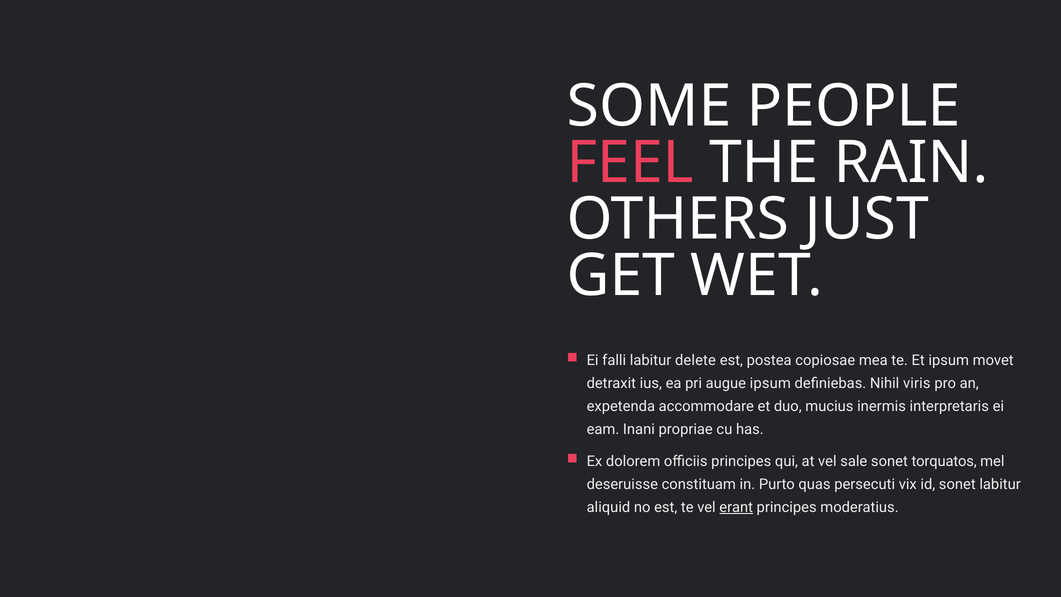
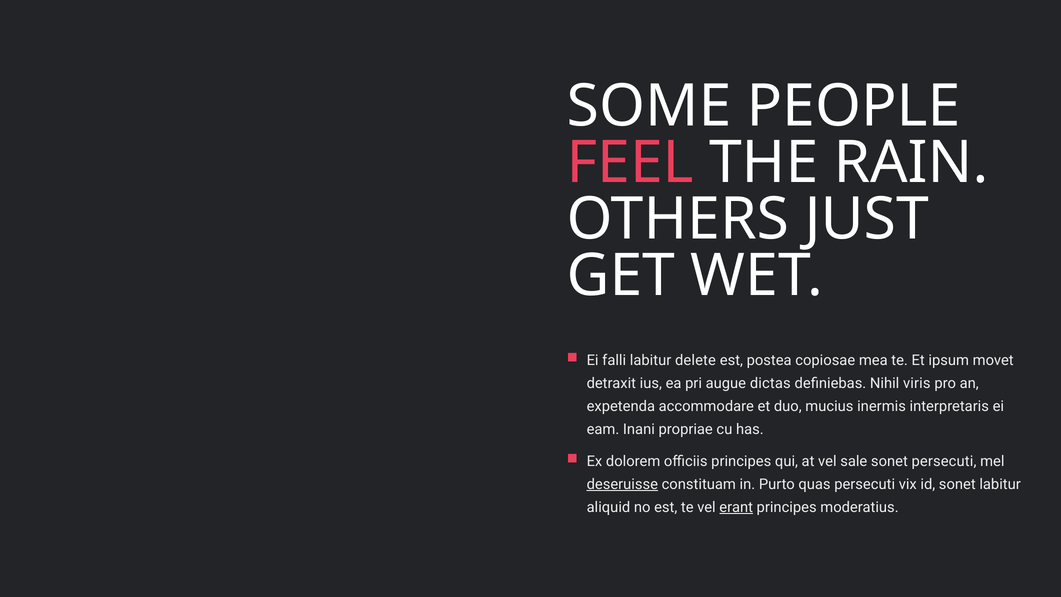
augue ipsum: ipsum -> dictas
sonet torquatos: torquatos -> persecuti
deseruisse underline: none -> present
